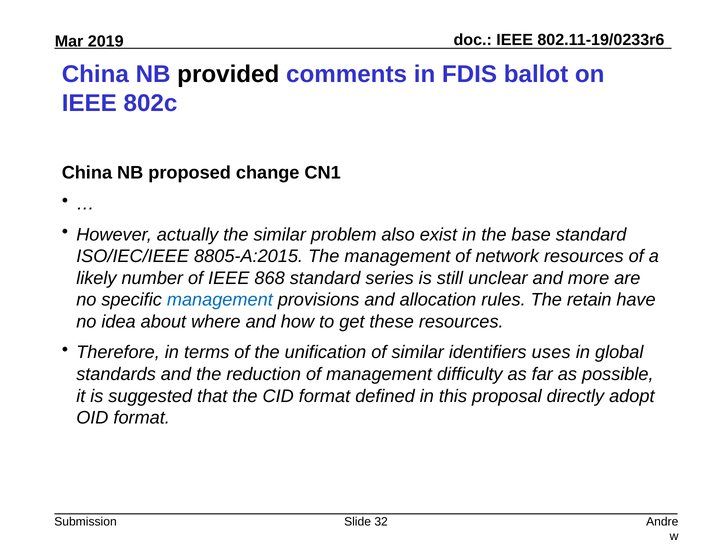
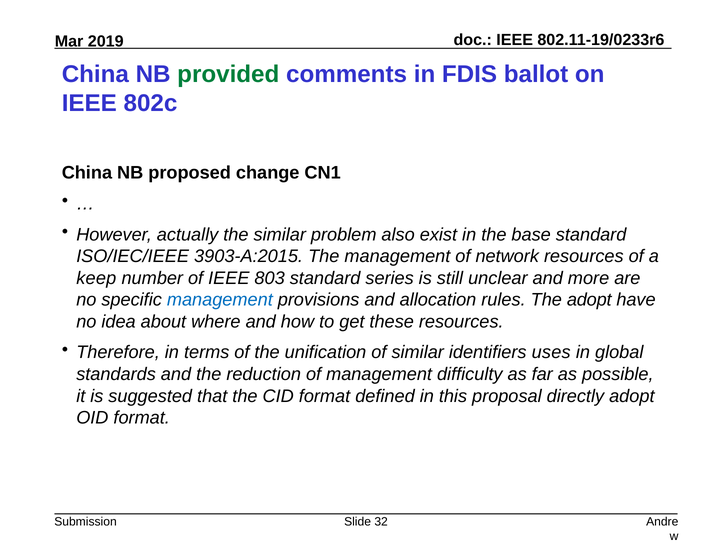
provided colour: black -> green
8805-A:2015: 8805-A:2015 -> 3903-A:2015
likely: likely -> keep
868: 868 -> 803
The retain: retain -> adopt
